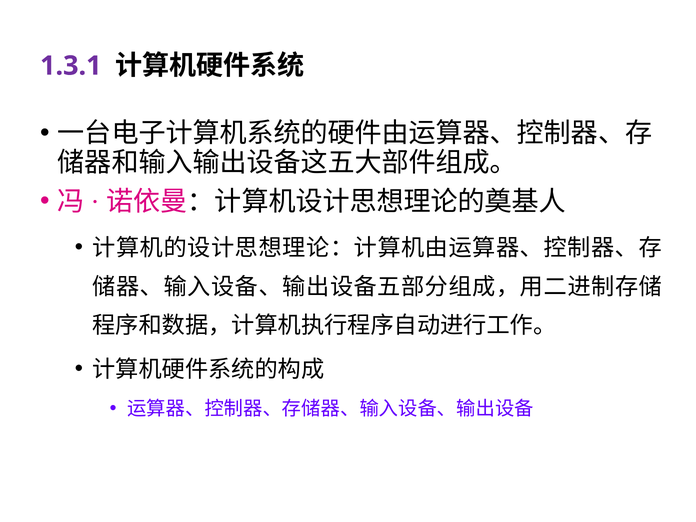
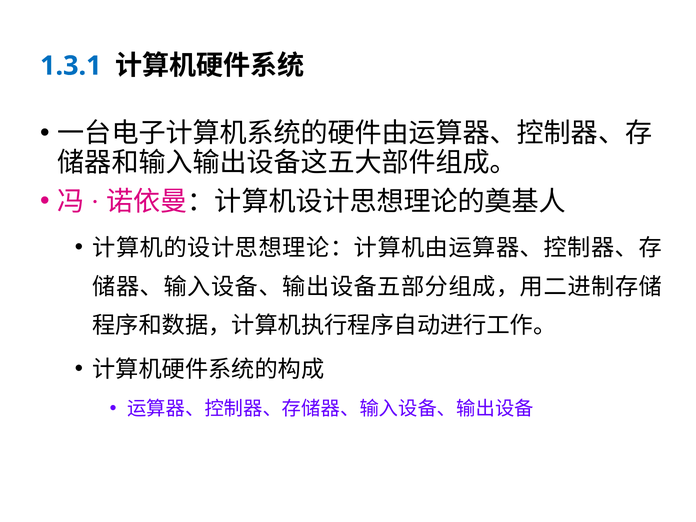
1.3.1 colour: purple -> blue
